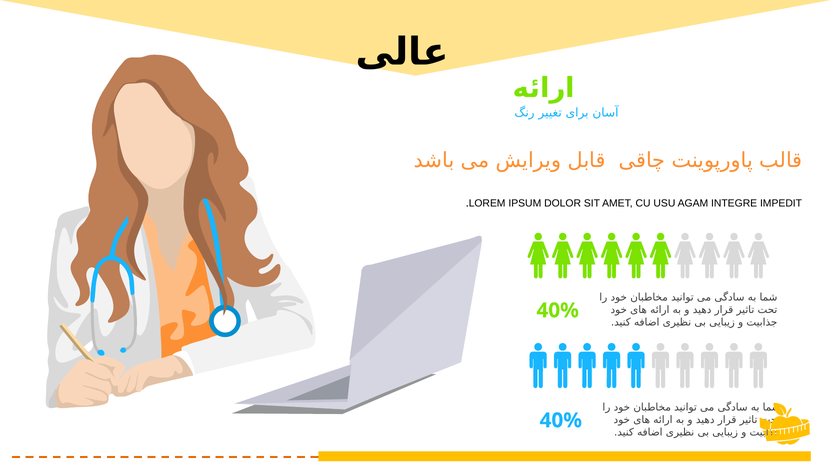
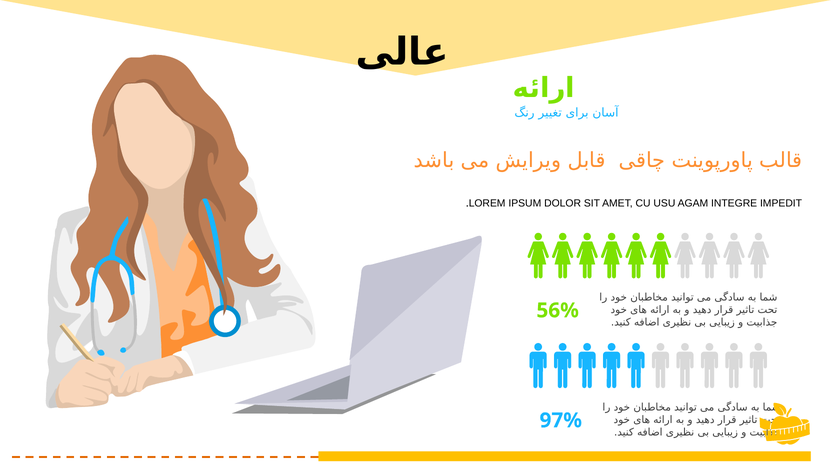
40% at (558, 310): 40% -> 56%
40% at (561, 420): 40% -> 97%
